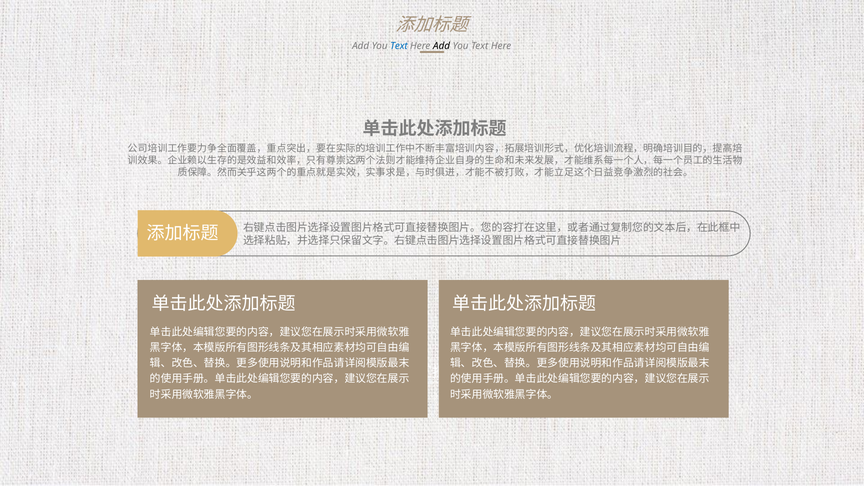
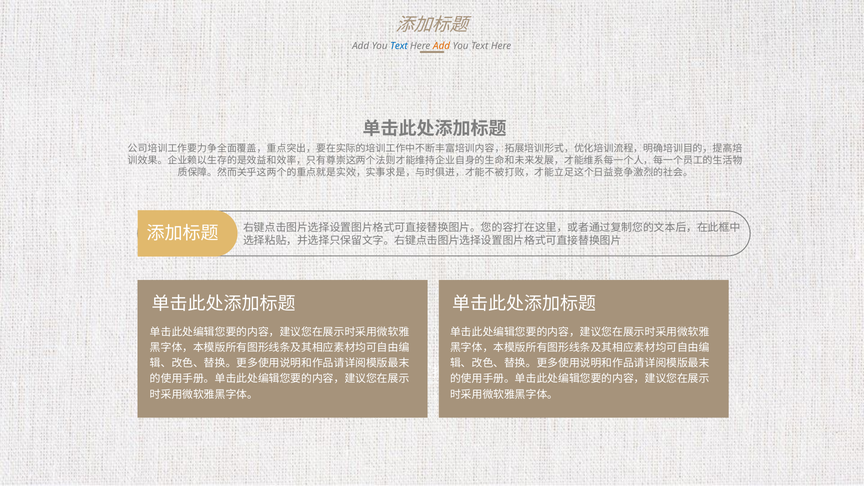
Add at (442, 46) colour: black -> orange
